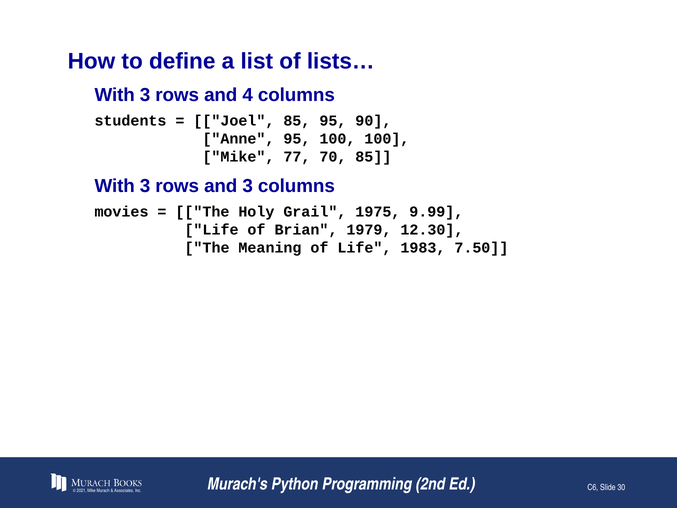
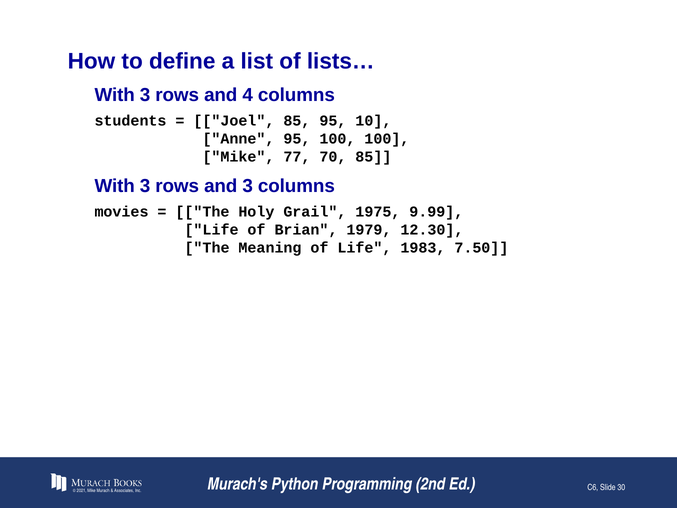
90: 90 -> 10
